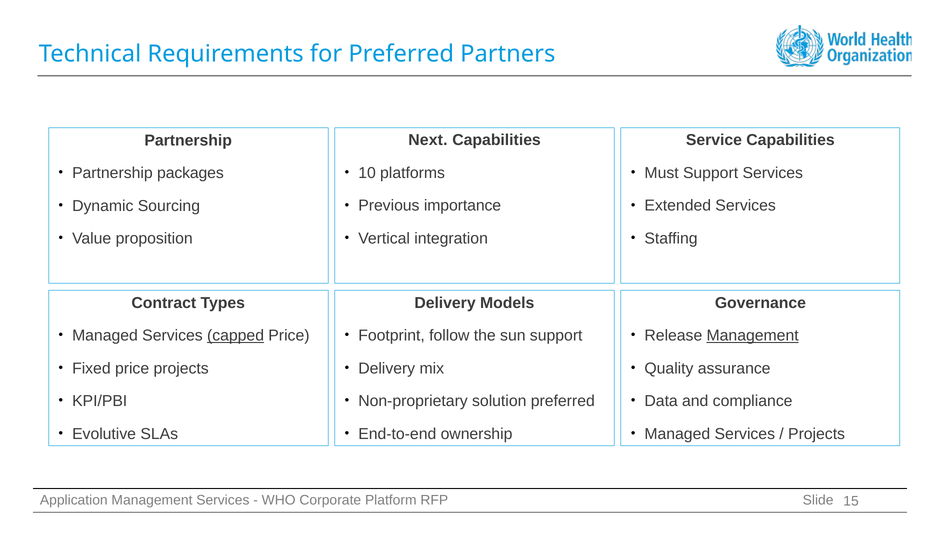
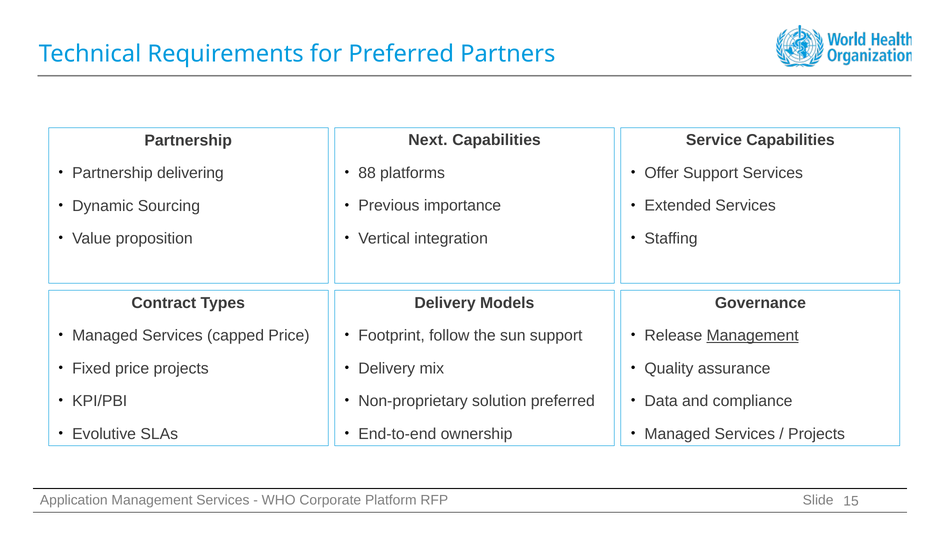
10: 10 -> 88
Must: Must -> Offer
packages: packages -> delivering
capped underline: present -> none
